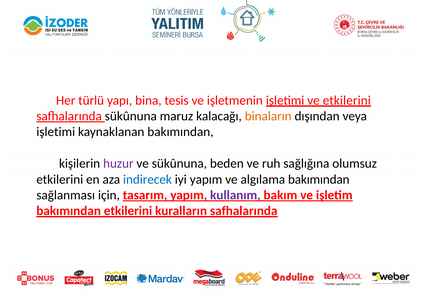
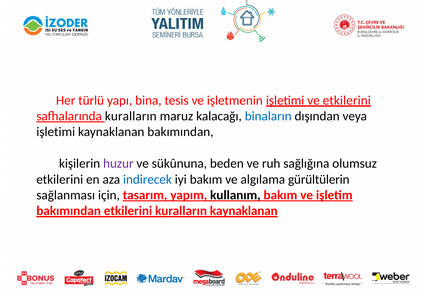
safhalarında sükûnuna: sükûnuna -> kuralların
binaların colour: orange -> blue
iyi yapım: yapım -> bakım
algılama bakımından: bakımından -> gürültülerin
kullanım colour: purple -> black
kuralların safhalarında: safhalarında -> kaynaklanan
